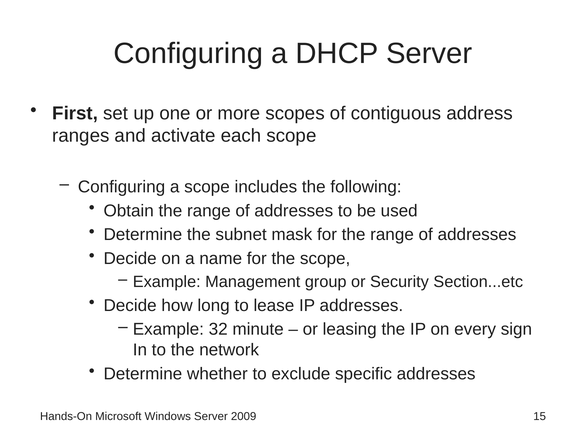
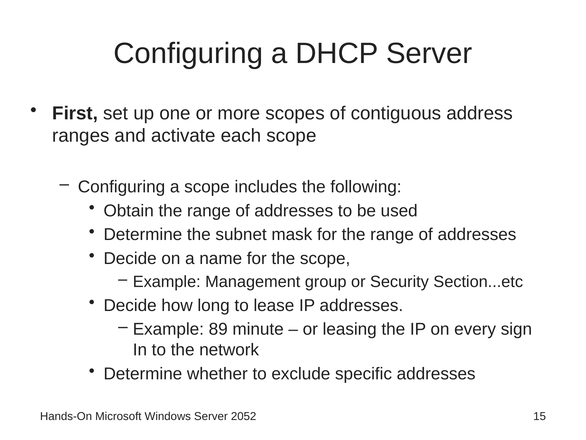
32: 32 -> 89
2009: 2009 -> 2052
